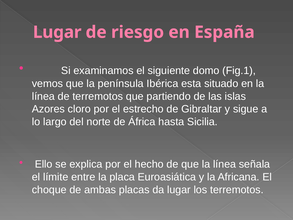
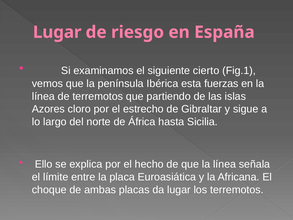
domo: domo -> cierto
situado: situado -> fuerzas
